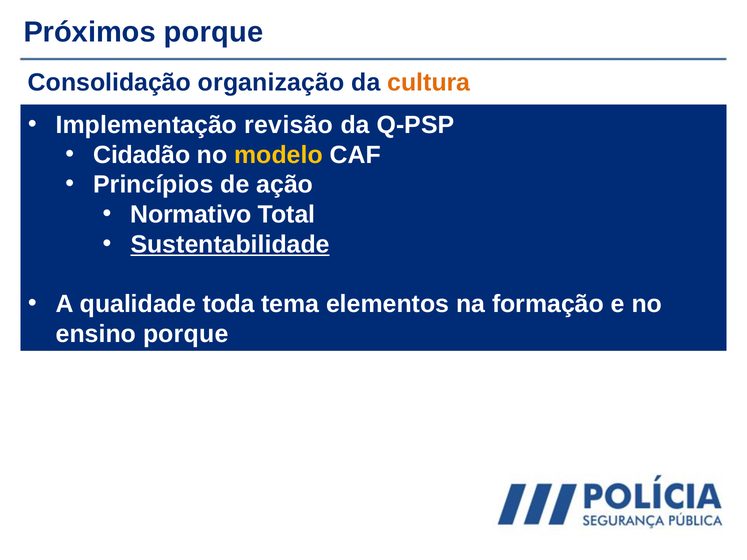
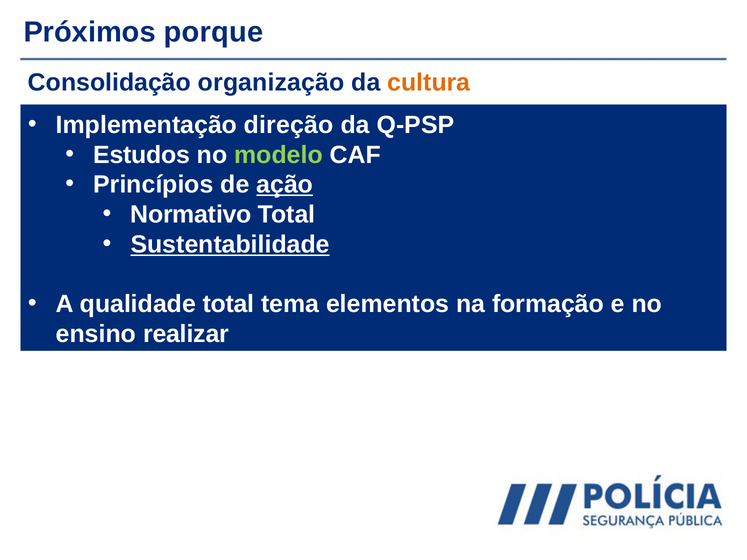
revisão: revisão -> direção
Cidadão: Cidadão -> Estudos
modelo colour: yellow -> light green
ação underline: none -> present
qualidade toda: toda -> total
ensino porque: porque -> realizar
